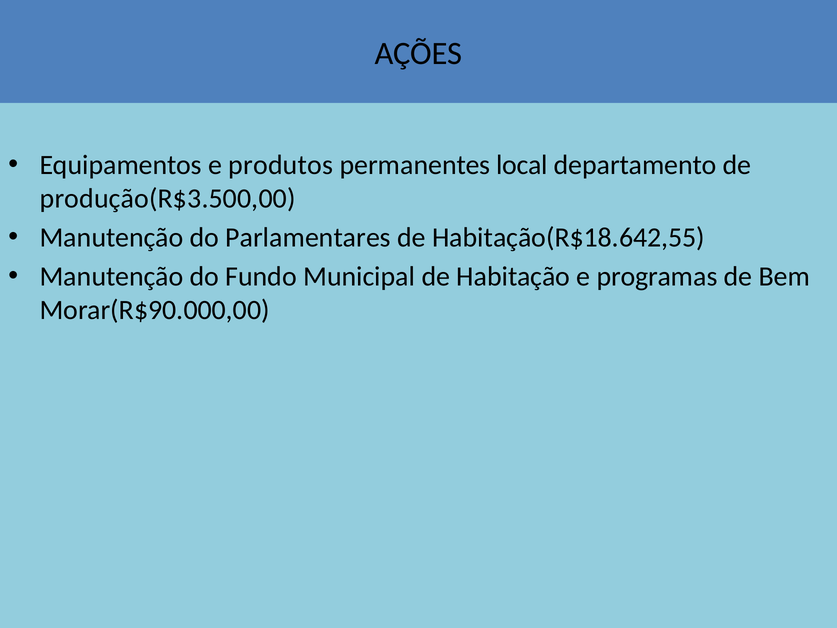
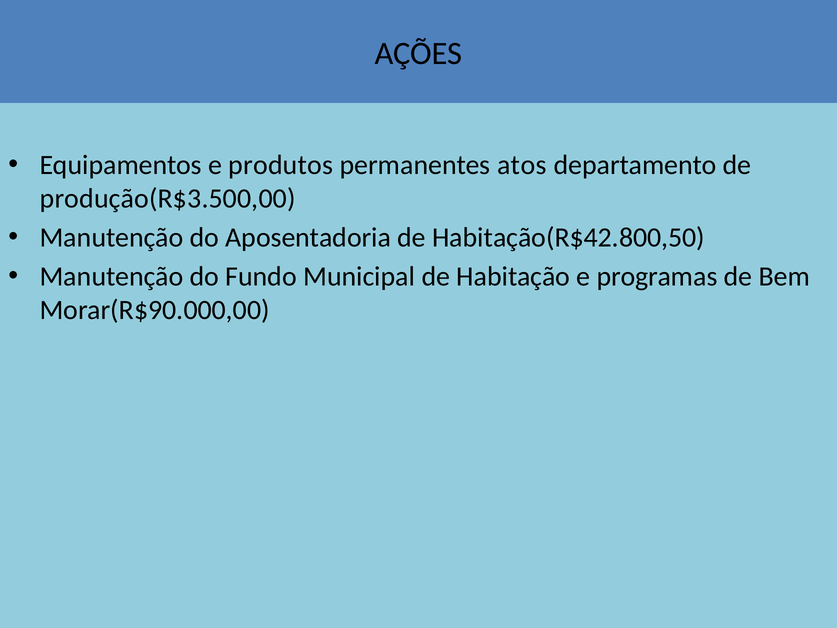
local: local -> atos
Parlamentares: Parlamentares -> Aposentadoria
Habitação(R$18.642,55: Habitação(R$18.642,55 -> Habitação(R$42.800,50
